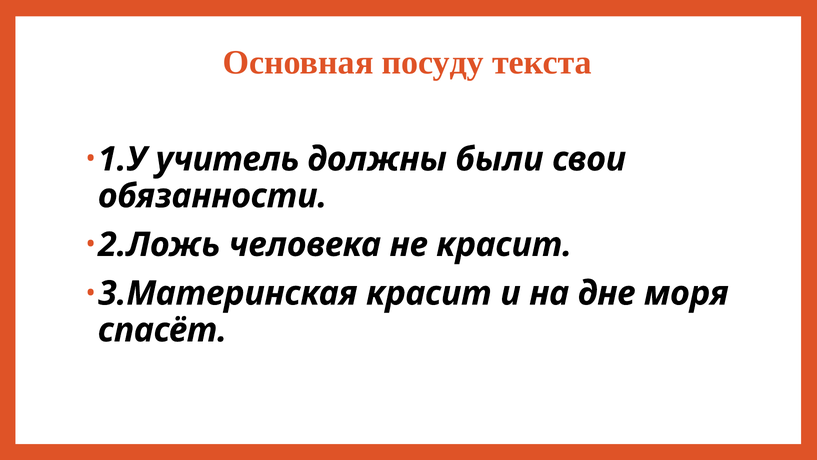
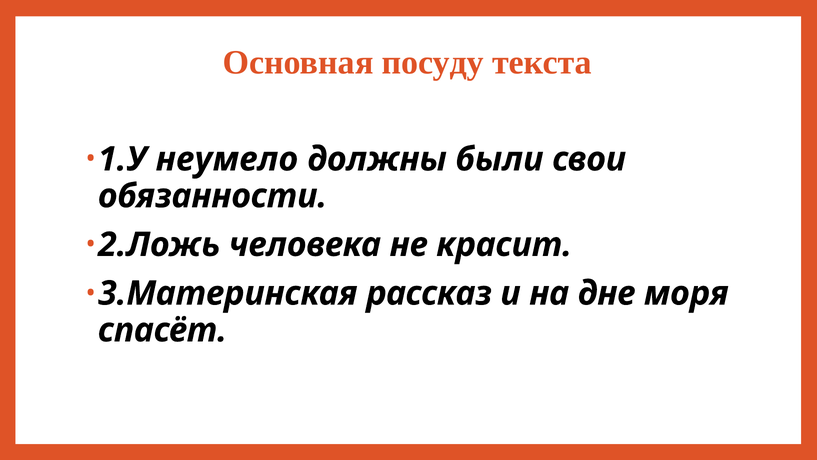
учитель: учитель -> неумело
3.Материнская красит: красит -> рассказ
